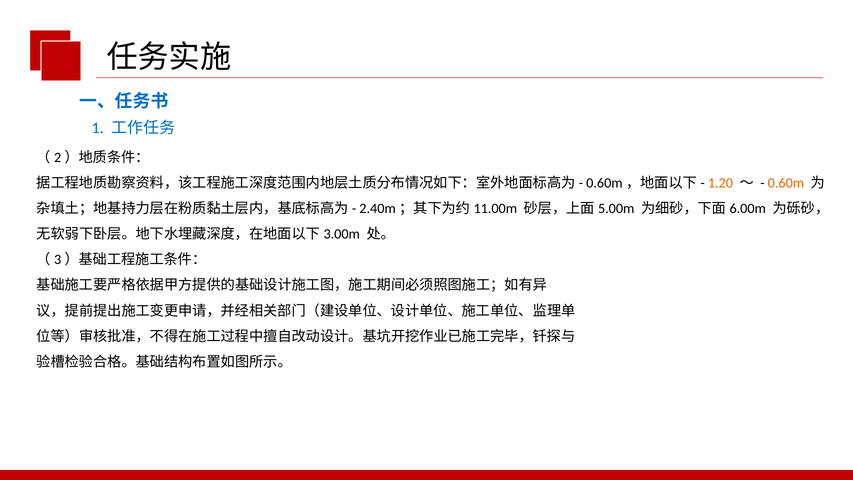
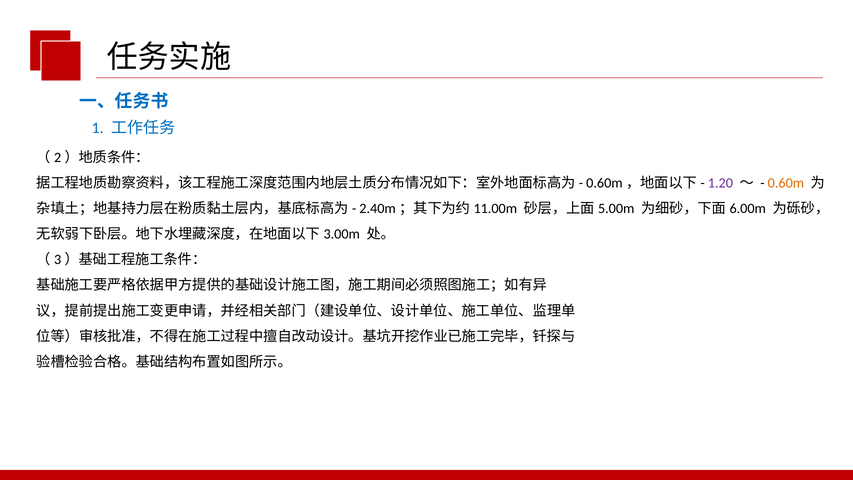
1.20 colour: orange -> purple
